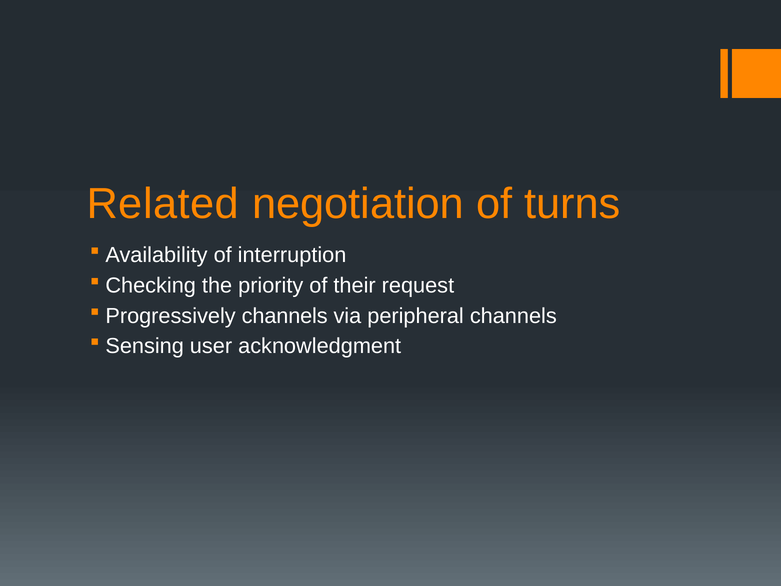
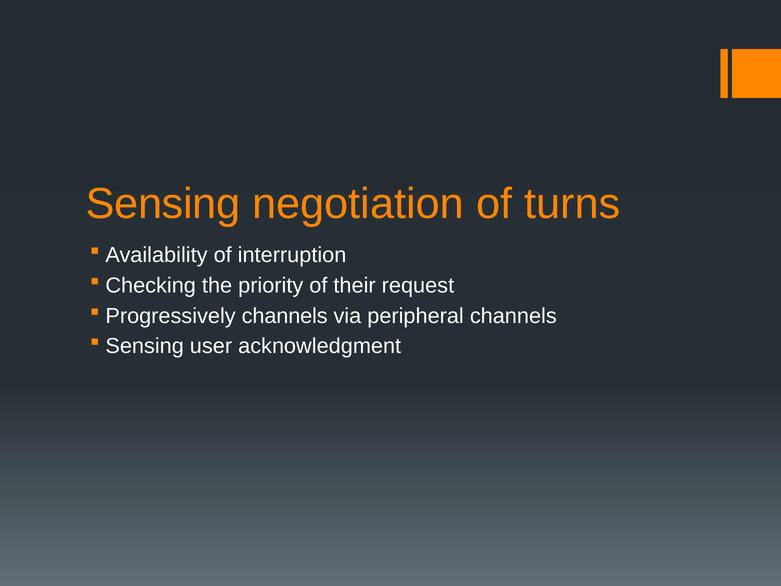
Related at (163, 204): Related -> Sensing
